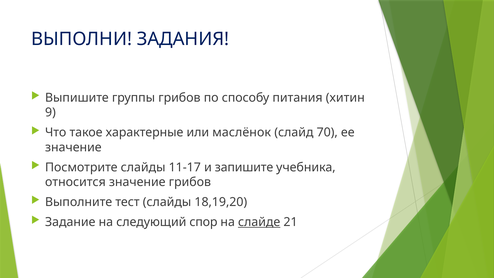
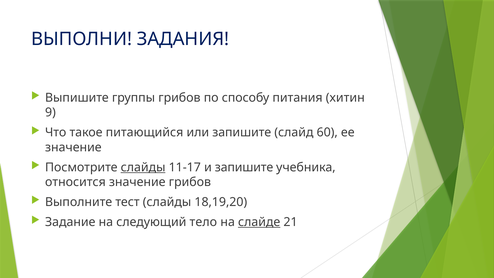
характерные: характерные -> питающийся
или маслёнок: маслёнок -> запишите
70: 70 -> 60
слайды at (143, 167) underline: none -> present
спор: спор -> тело
